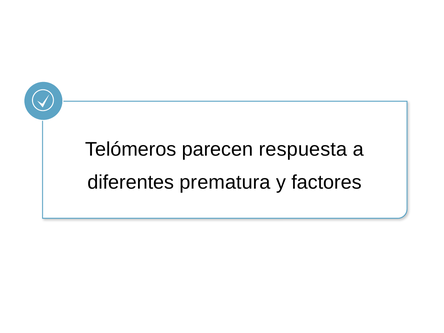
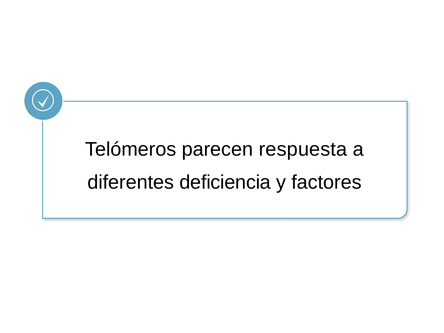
prematura: prematura -> deficiencia
